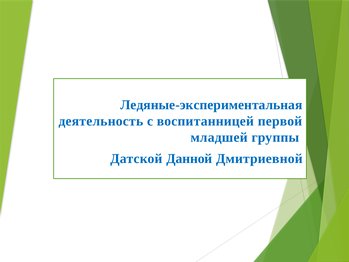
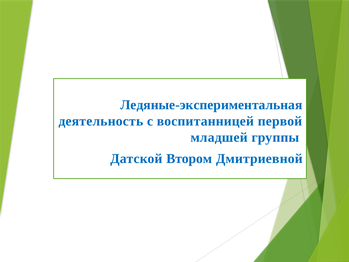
Данной: Данной -> Втором
